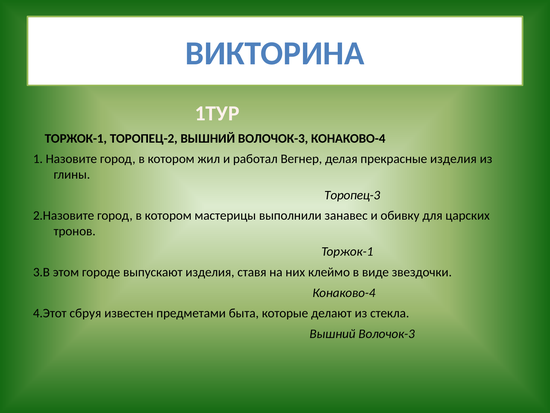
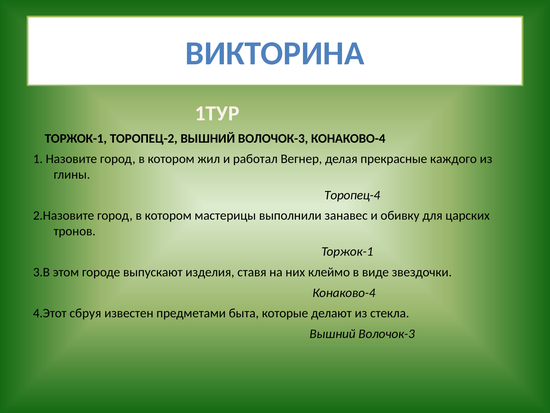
прекрасные изделия: изделия -> каждого
Торопец-3: Торопец-3 -> Торопец-4
